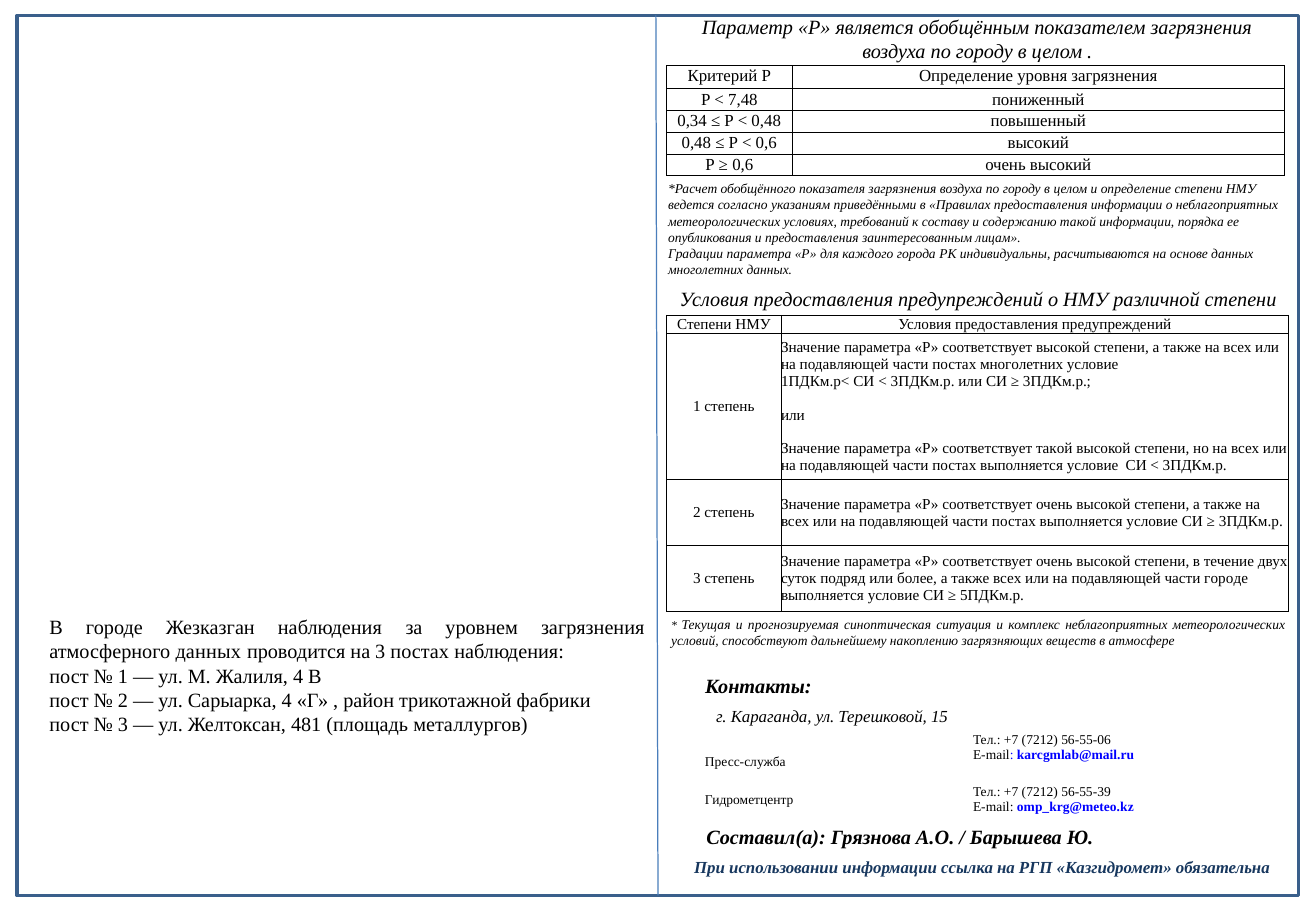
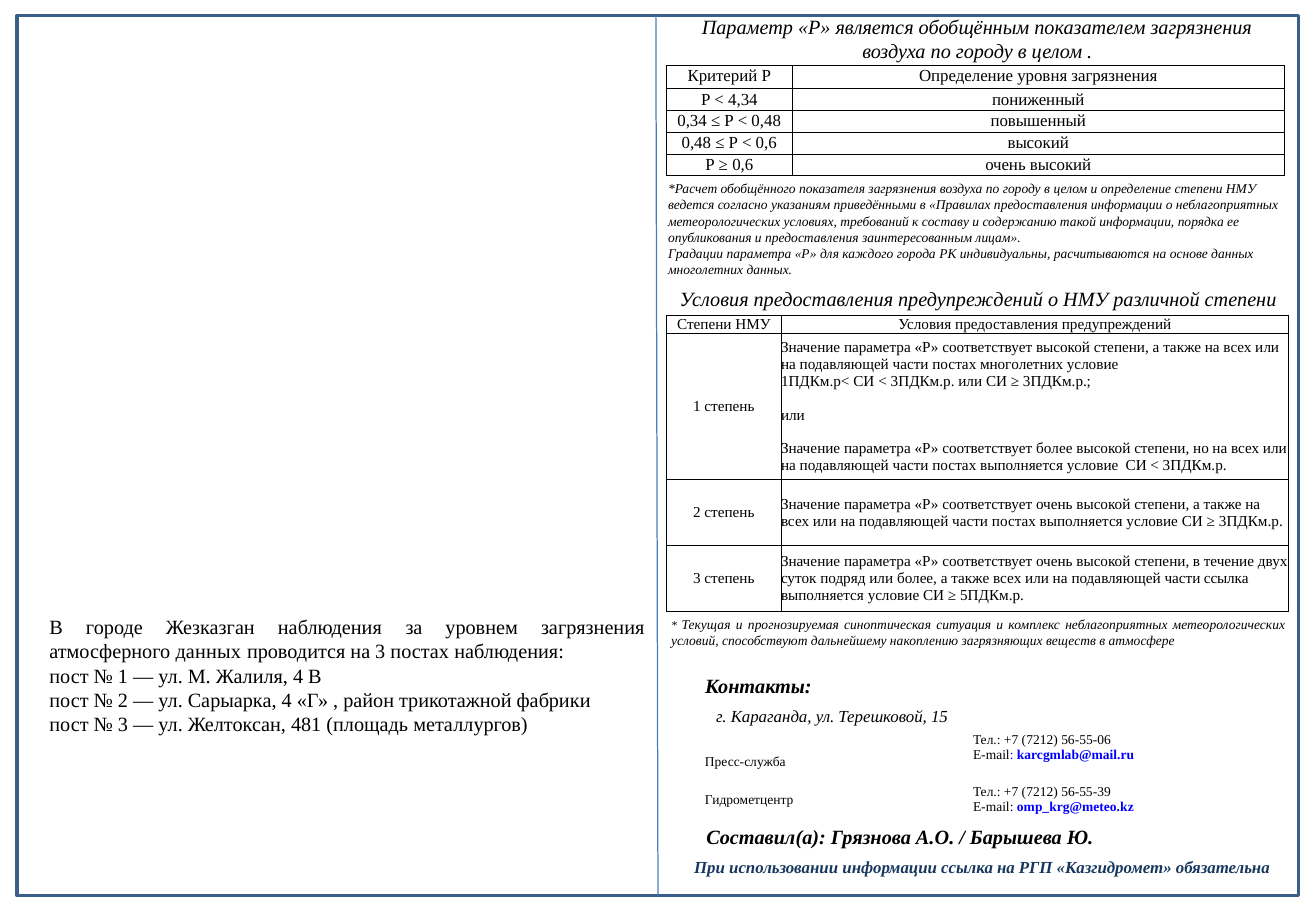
7,48: 7,48 -> 4,34
соответствует такой: такой -> более
части городе: городе -> ссылка
